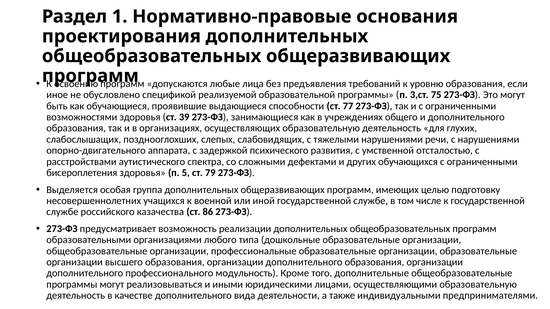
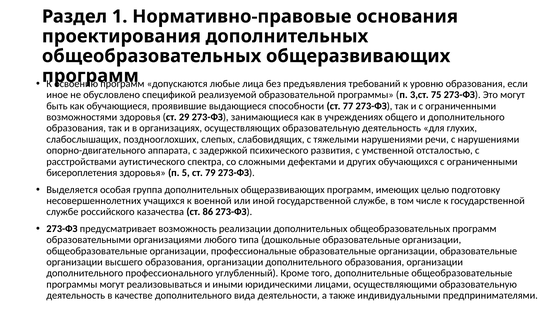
39: 39 -> 29
модульность: модульность -> углубленный
